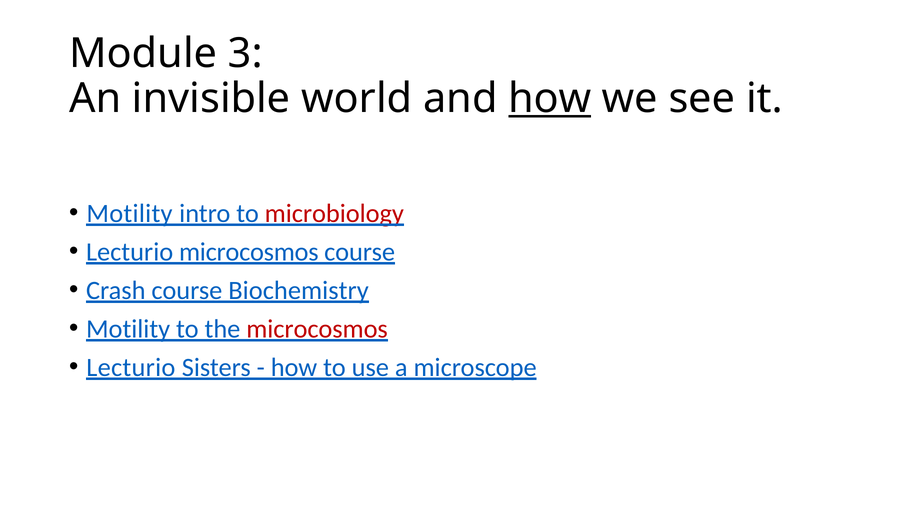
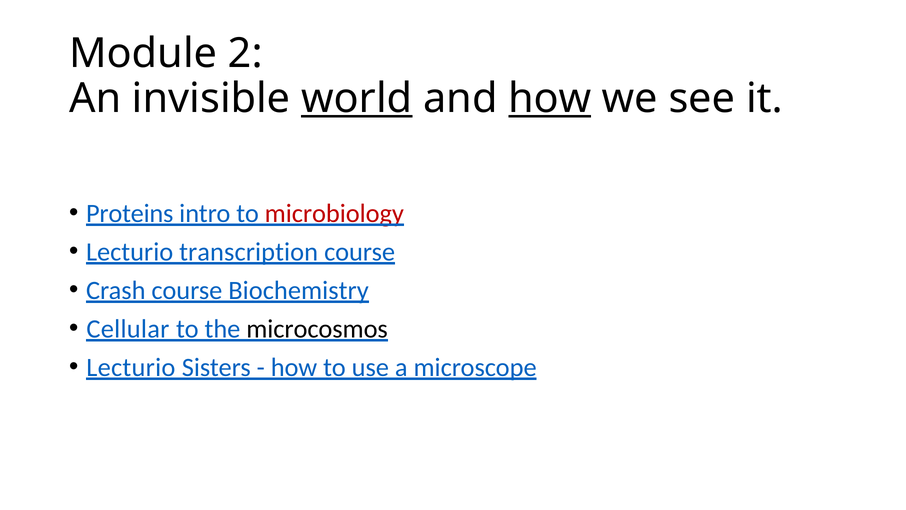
3: 3 -> 2
world underline: none -> present
Motility at (129, 213): Motility -> Proteins
Lecturio microcosmos: microcosmos -> transcription
Motility at (128, 329): Motility -> Cellular
microcosmos at (317, 329) colour: red -> black
